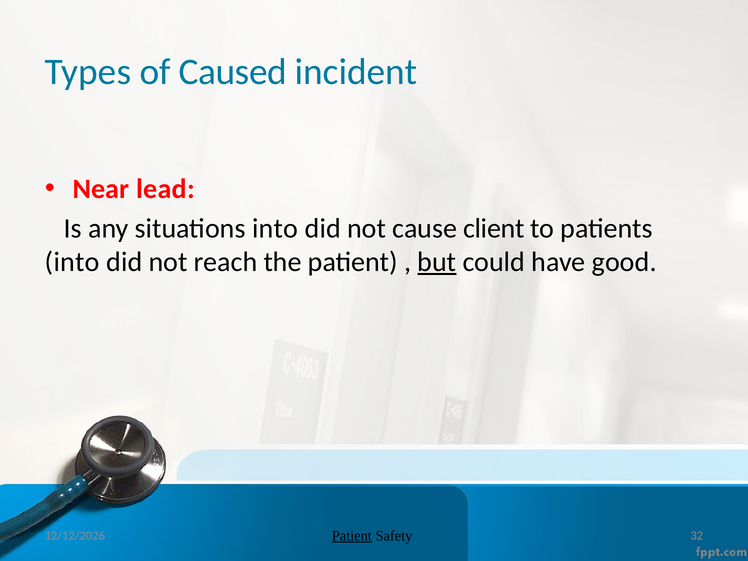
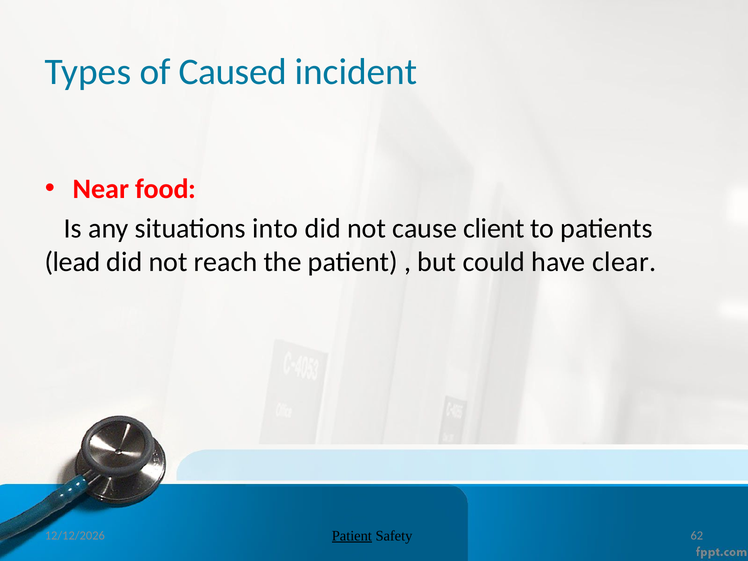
lead: lead -> food
into at (72, 262): into -> lead
but underline: present -> none
good: good -> clear
32: 32 -> 62
